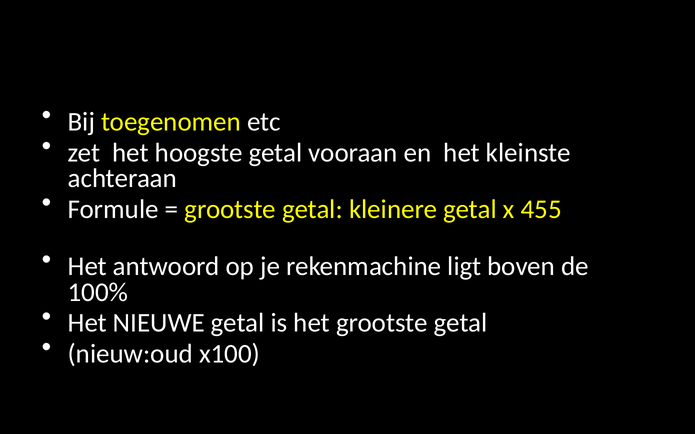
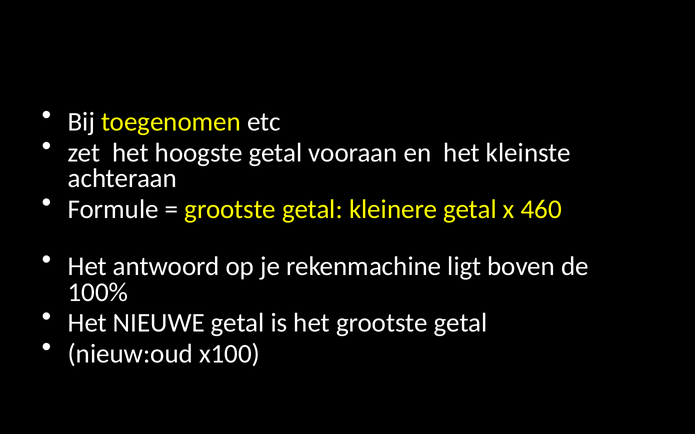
455: 455 -> 460
